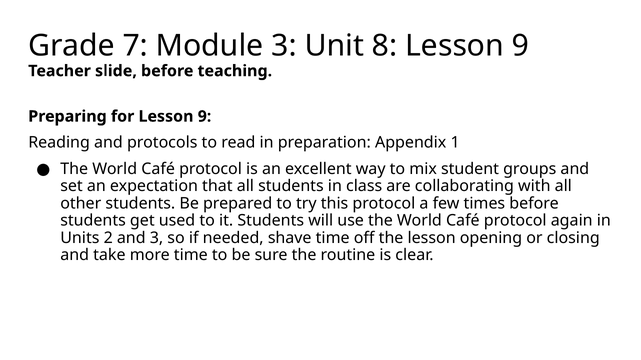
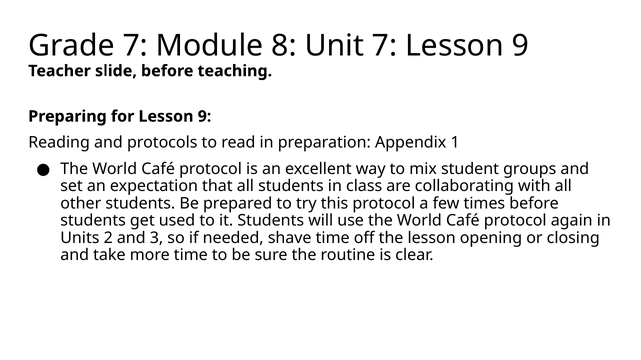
Module 3: 3 -> 8
Unit 8: 8 -> 7
